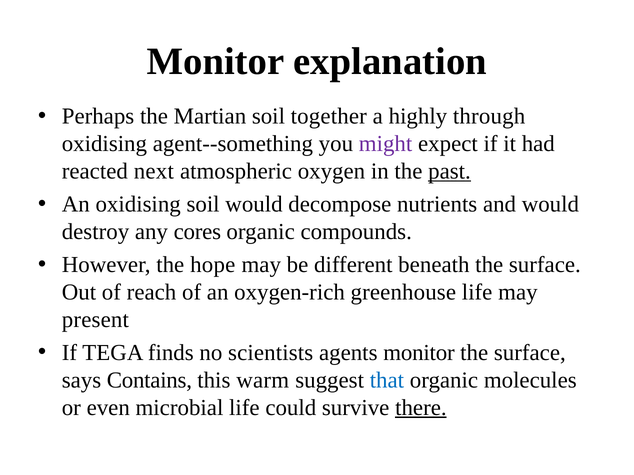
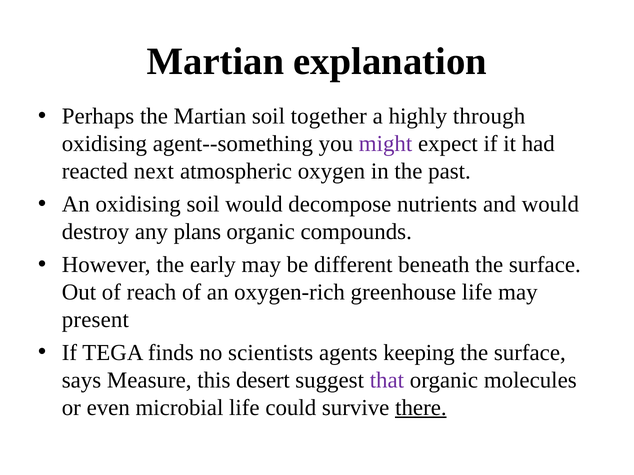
Monitor at (215, 61): Monitor -> Martian
past underline: present -> none
cores: cores -> plans
hope: hope -> early
agents monitor: monitor -> keeping
Contains: Contains -> Measure
warm: warm -> desert
that colour: blue -> purple
